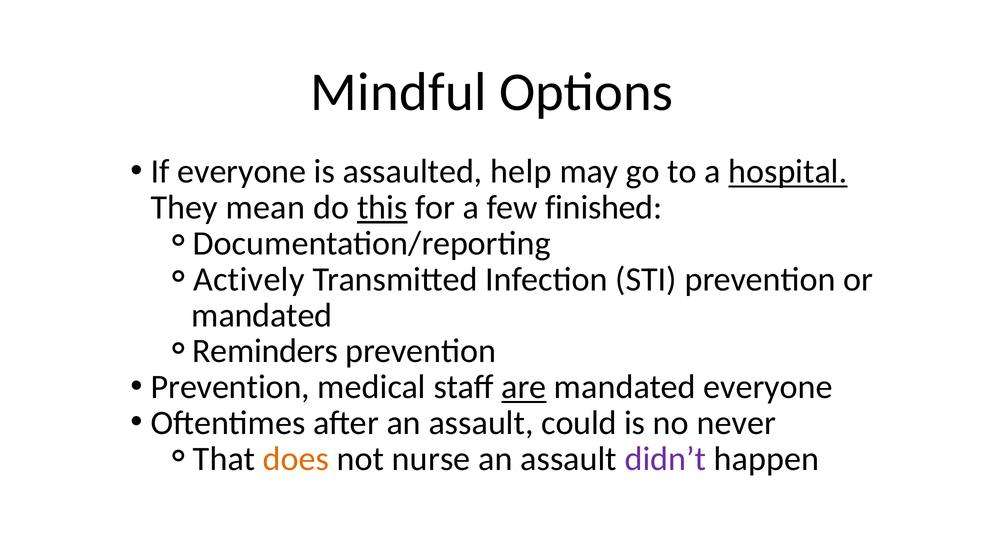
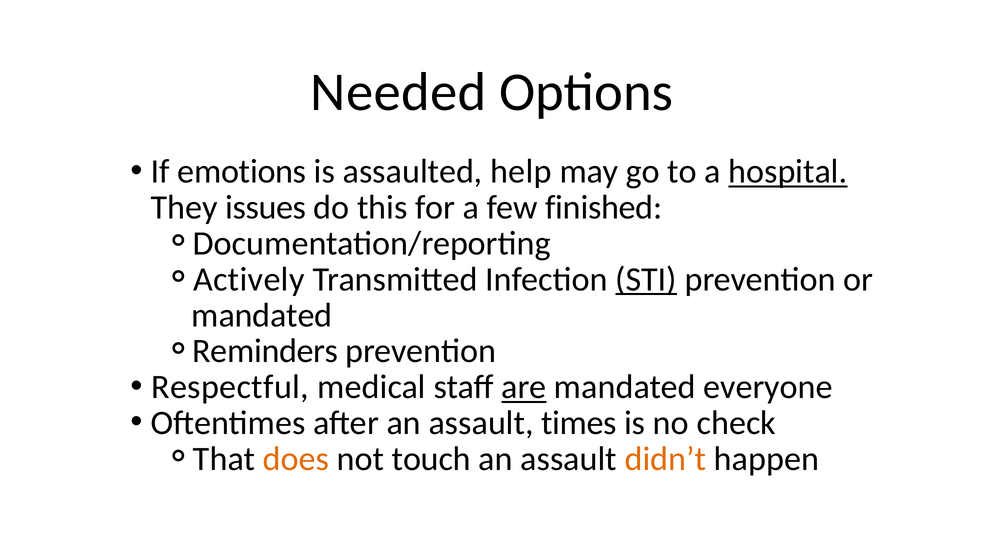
Mindful: Mindful -> Needed
If everyone: everyone -> emotions
mean: mean -> issues
this underline: present -> none
STI underline: none -> present
Prevention at (230, 387): Prevention -> Respectful
could: could -> times
never: never -> check
nurse: nurse -> touch
didn’t colour: purple -> orange
